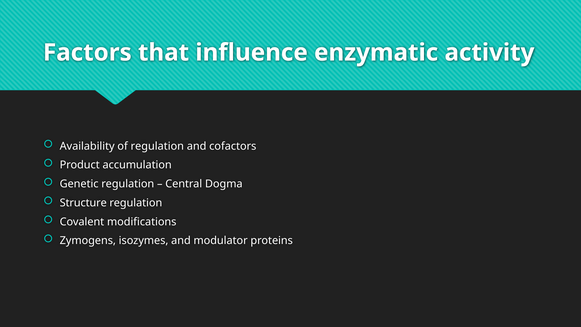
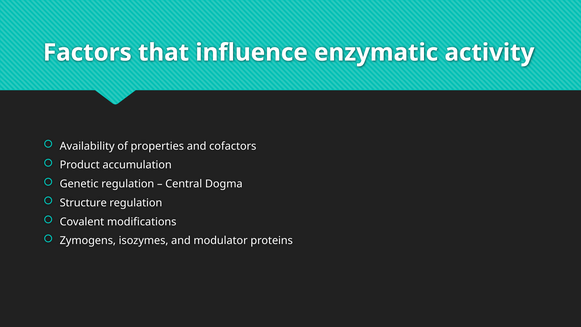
of regulation: regulation -> properties
